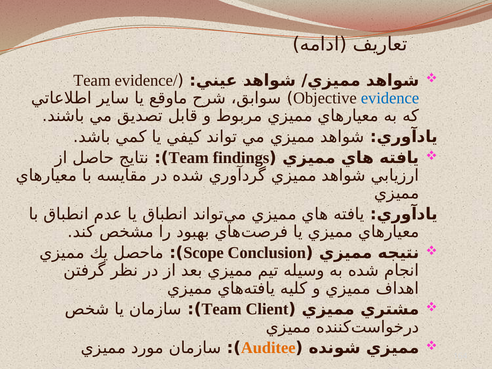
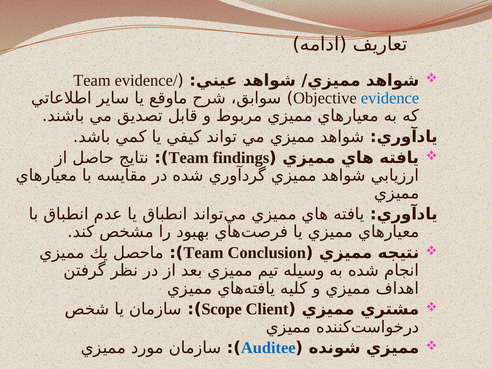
Scope at (204, 253): Scope -> Team
Team at (222, 309): Team -> Scope
Auditee colour: orange -> blue
